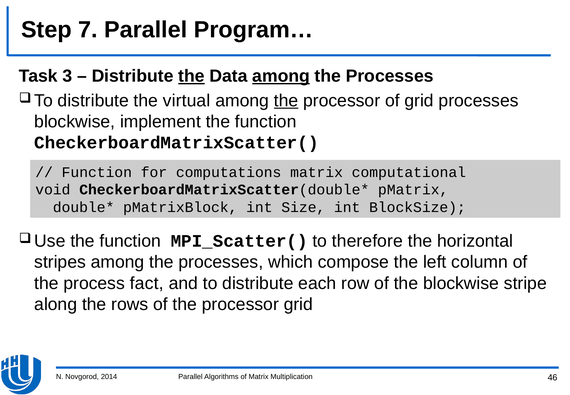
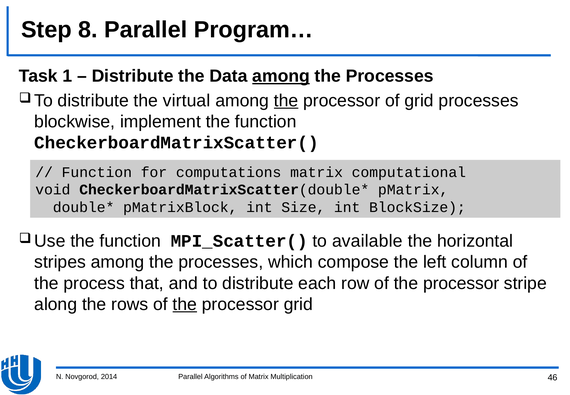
7: 7 -> 8
3: 3 -> 1
the at (191, 76) underline: present -> none
therefore: therefore -> available
fact: fact -> that
row of the blockwise: blockwise -> processor
the at (185, 304) underline: none -> present
